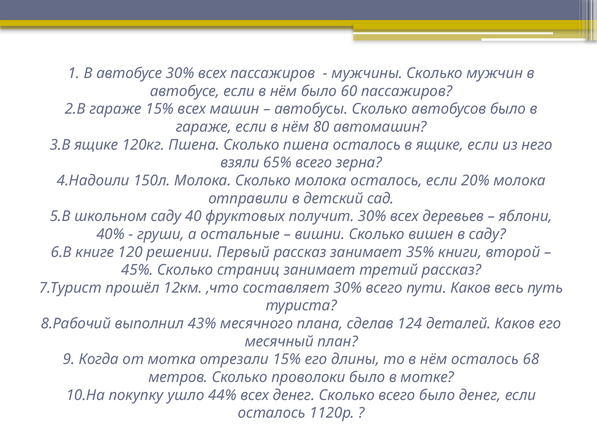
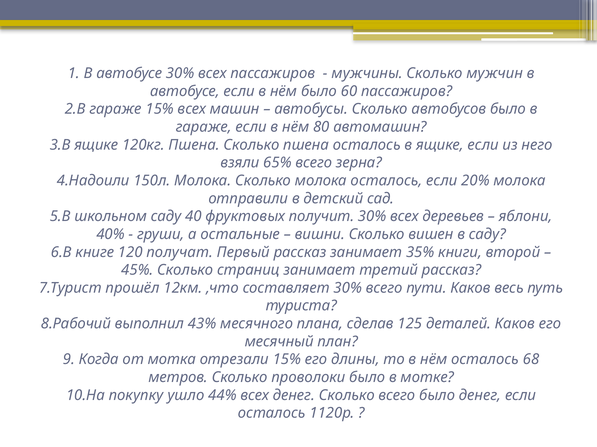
решении: решении -> получат
124: 124 -> 125
